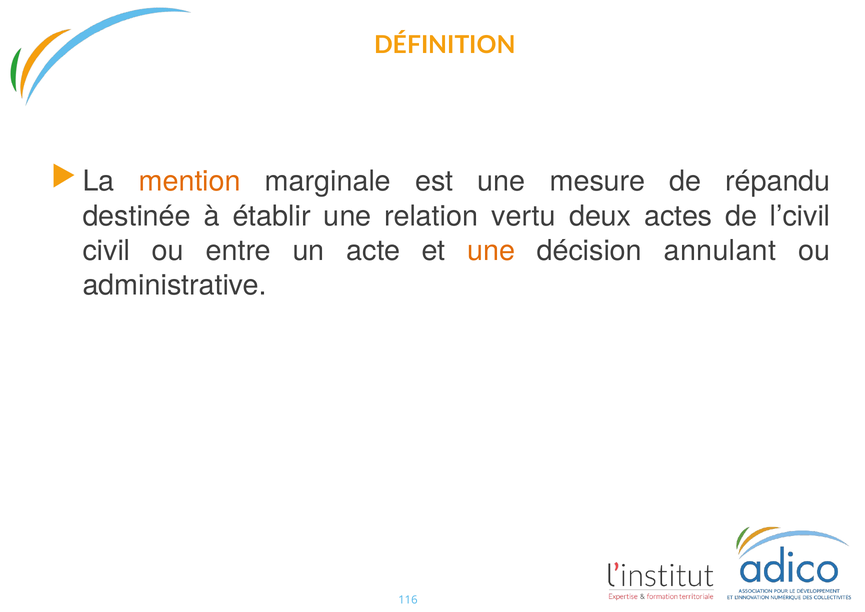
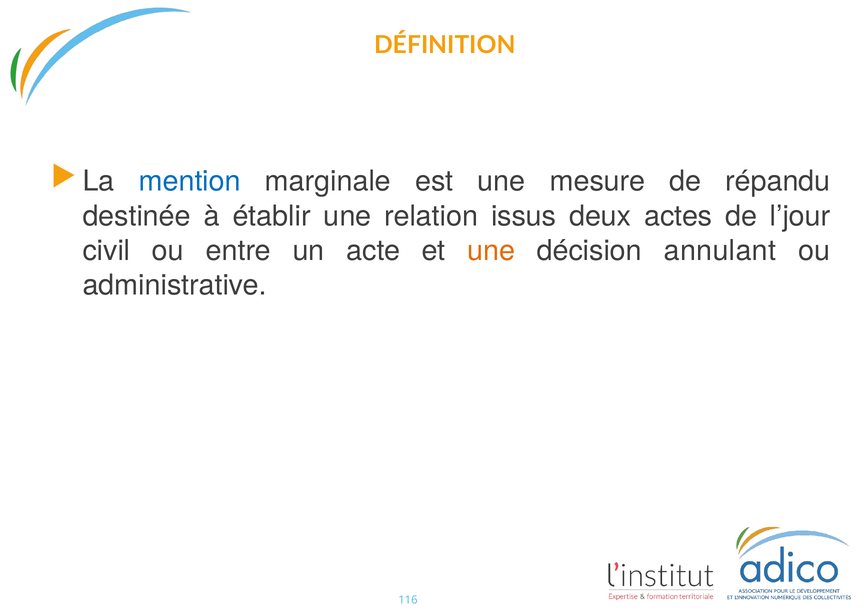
mention colour: orange -> blue
vertu: vertu -> issus
l’civil: l’civil -> l’jour
